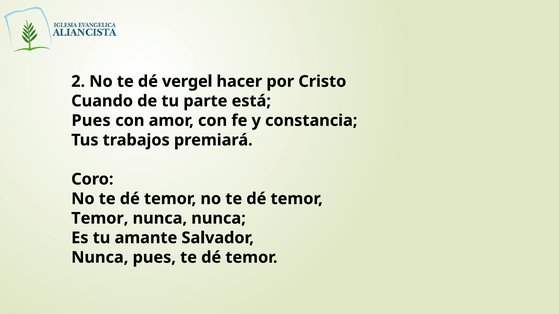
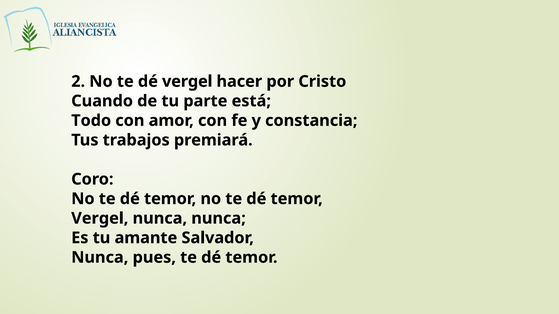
Pues at (91, 121): Pues -> Todo
Temor at (100, 219): Temor -> Vergel
